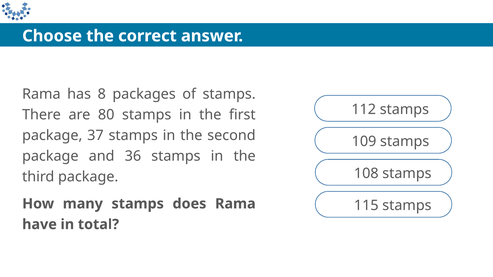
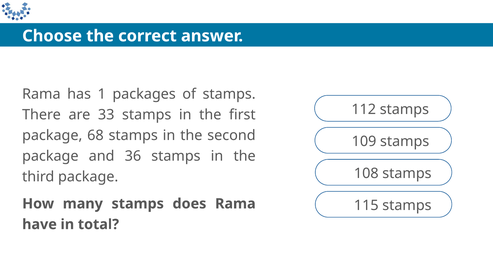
8: 8 -> 1
80: 80 -> 33
37: 37 -> 68
